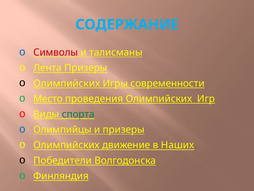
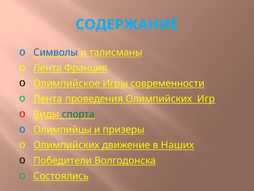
Символы colour: red -> blue
Лента Призеры: Призеры -> Франция
Олимпийских at (67, 83): Олимпийских -> Олимпийское
Место at (48, 99): Место -> Лента
Финляндия: Финляндия -> Состоялись
